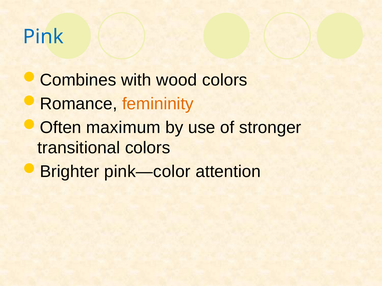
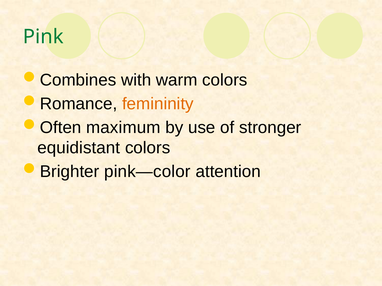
Pink colour: blue -> green
wood: wood -> warm
transitional: transitional -> equidistant
